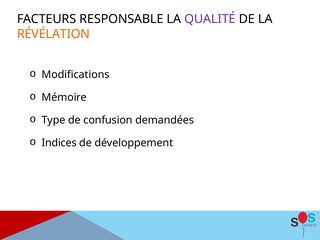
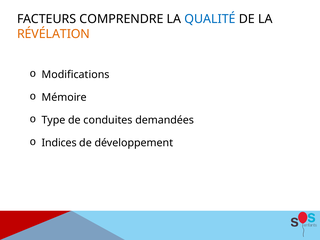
RESPONSABLE: RESPONSABLE -> COMPRENDRE
QUALITÉ colour: purple -> blue
confusion: confusion -> conduites
